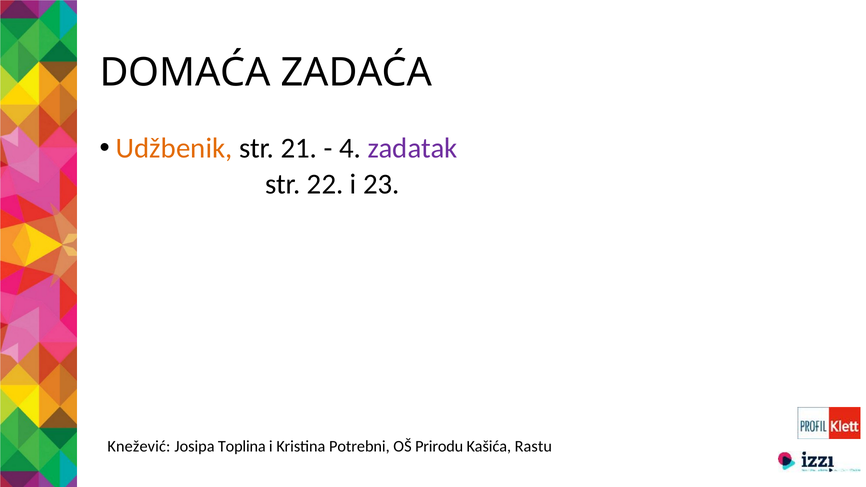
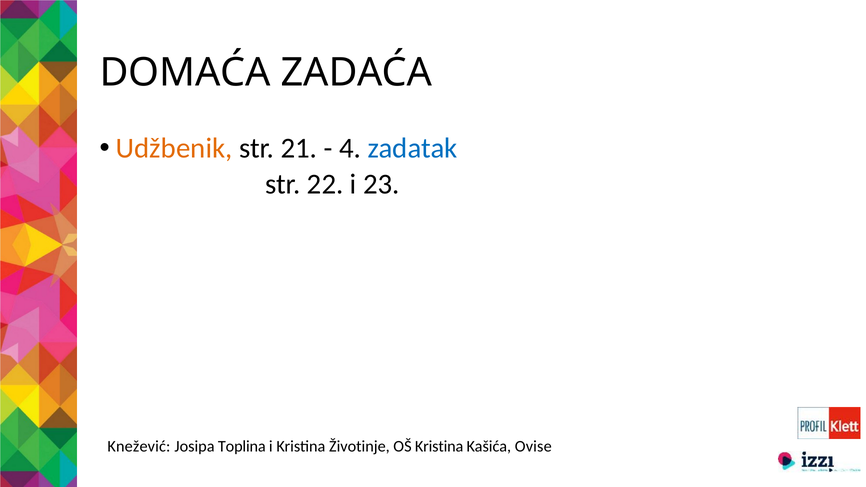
zadatak colour: purple -> blue
Potrebni: Potrebni -> Životinje
OŠ Prirodu: Prirodu -> Kristina
Rastu: Rastu -> Ovise
